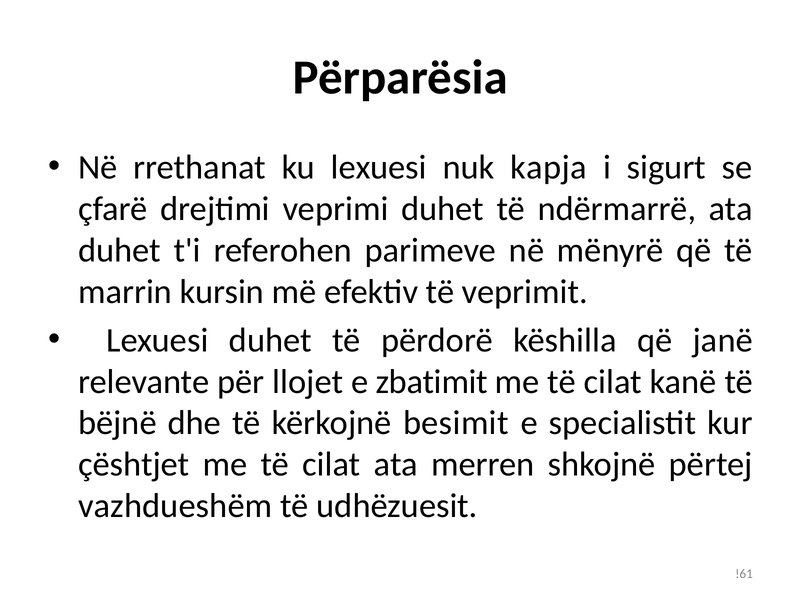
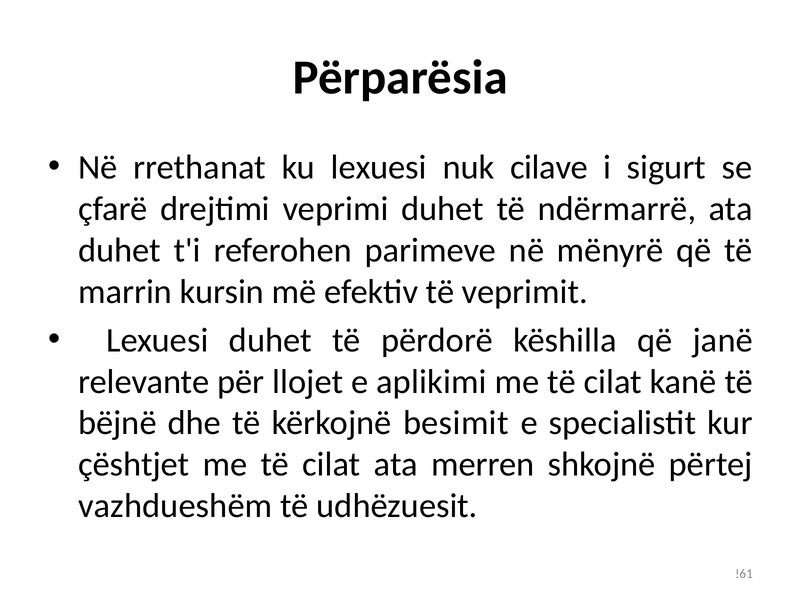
kapja: kapja -> cilave
zbatimit: zbatimit -> aplikimi
